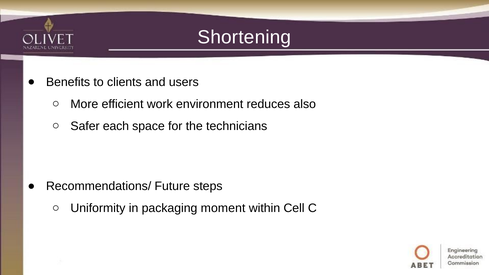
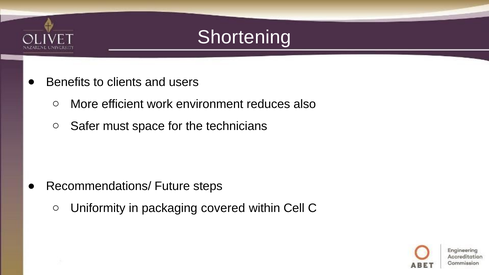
each: each -> must
moment: moment -> covered
